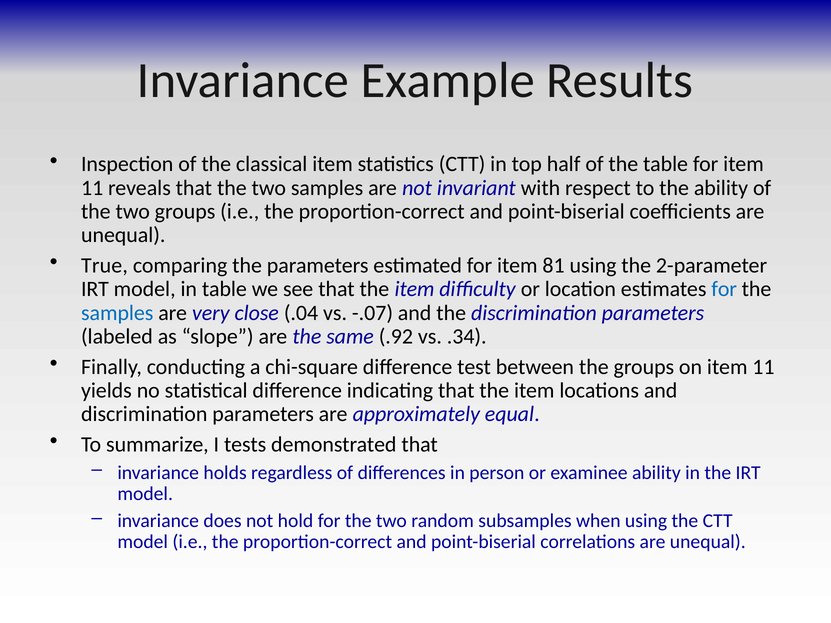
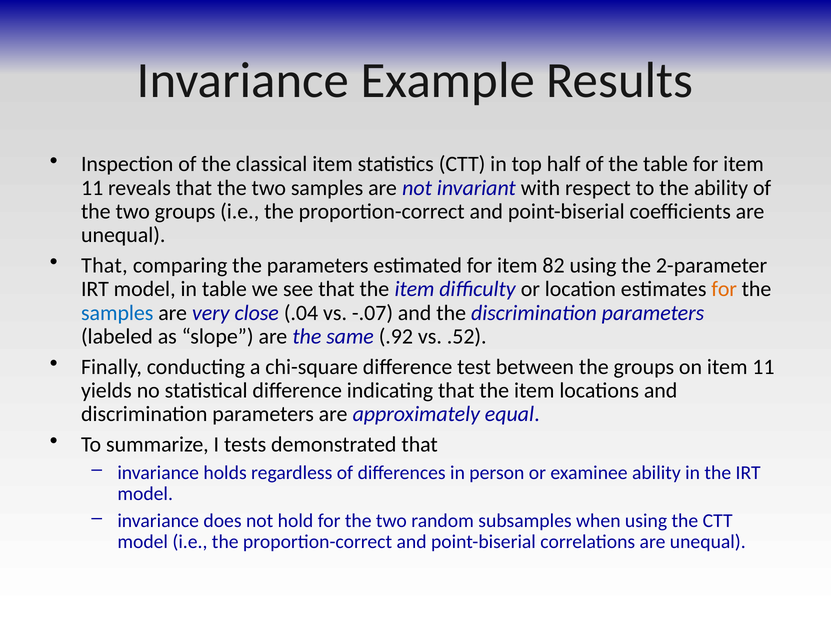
True at (104, 266): True -> That
81: 81 -> 82
for at (724, 289) colour: blue -> orange
.34: .34 -> .52
